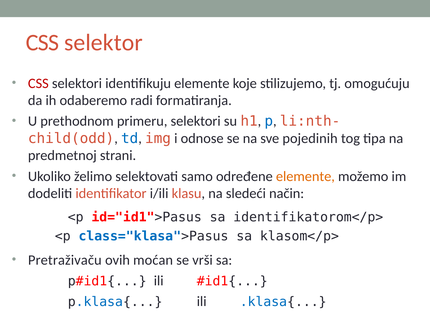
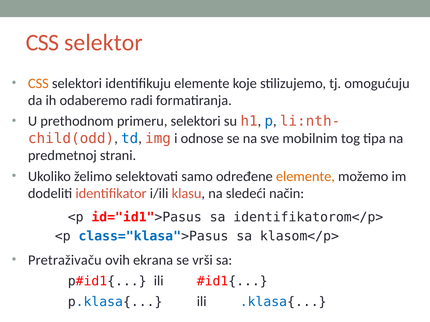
CSS at (38, 83) colour: red -> orange
pojedinih: pojedinih -> mobilnim
moćan: moćan -> ekrana
